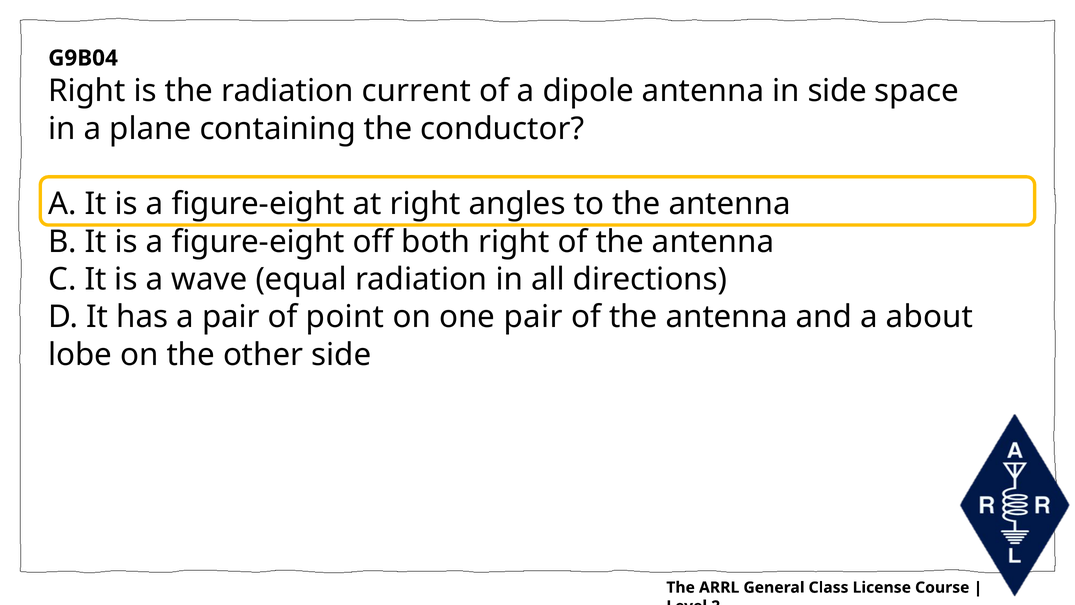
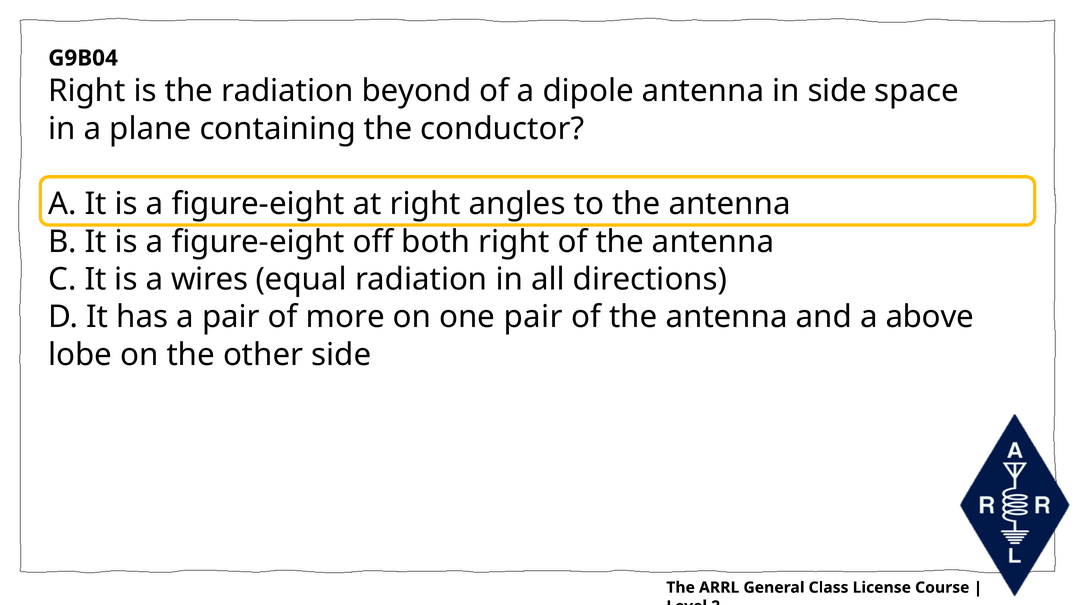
current: current -> beyond
wave: wave -> wires
point: point -> more
about: about -> above
